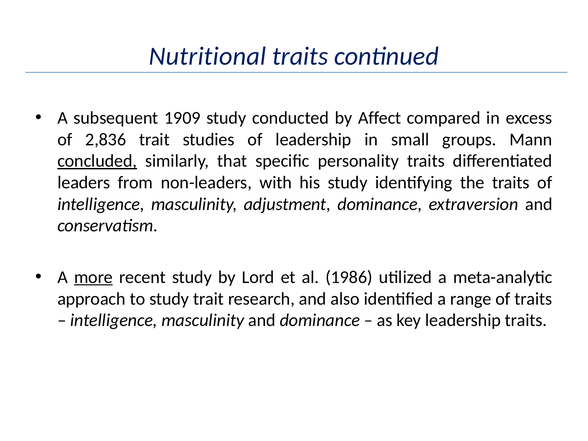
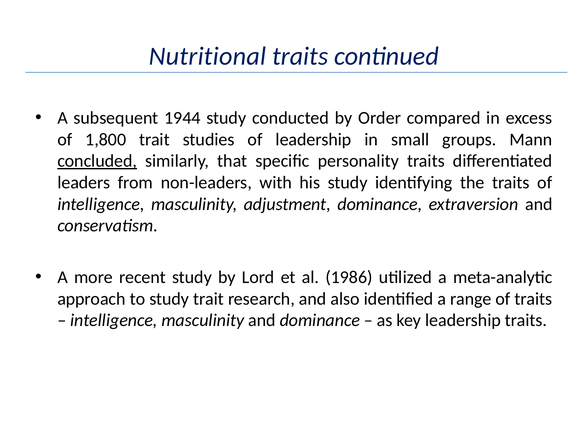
1909: 1909 -> 1944
Affect: Affect -> Order
2,836: 2,836 -> 1,800
more underline: present -> none
